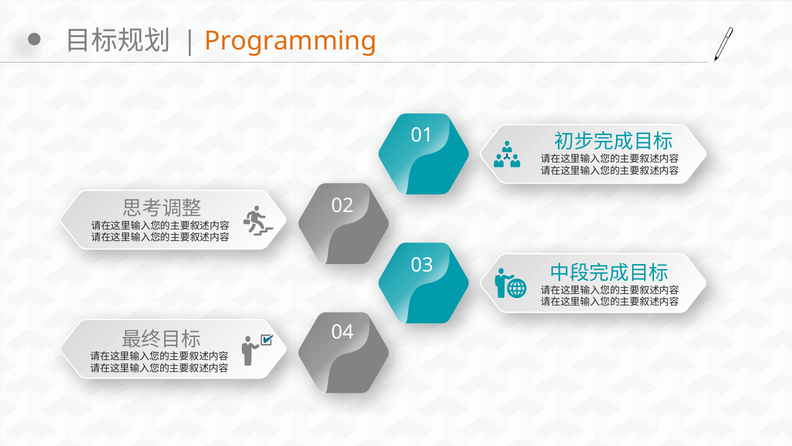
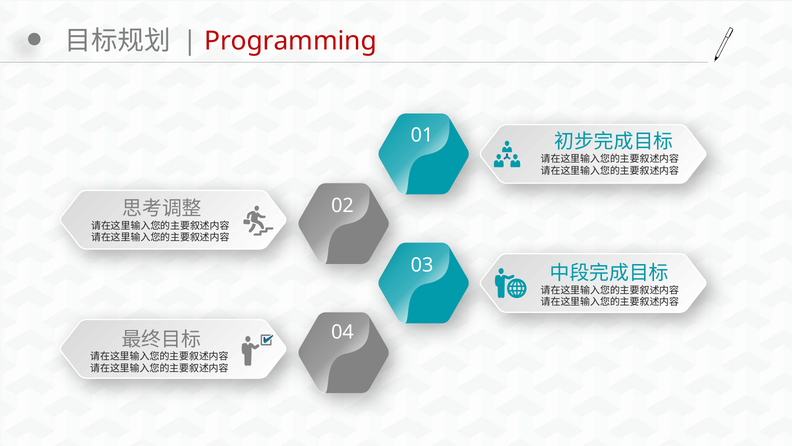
Programming colour: orange -> red
